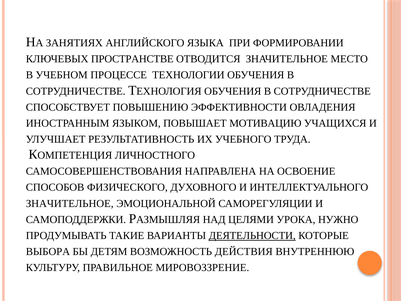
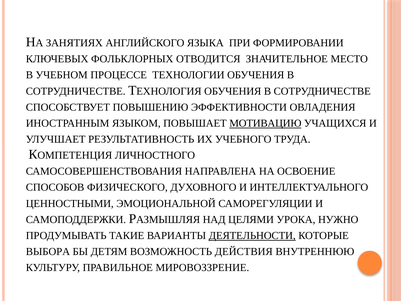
ПРОСТРАНСТВЕ: ПРОСТРАНСТВЕ -> ФОЛЬКЛОРНЫХ
МОТИВАЦИЮ underline: none -> present
ЗНАЧИТЕЛЬНОЕ at (70, 203): ЗНАЧИТЕЛЬНОЕ -> ЦЕННОСТНЫМИ
